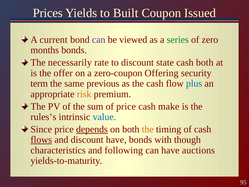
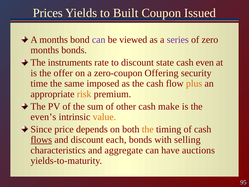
A current: current -> months
series colour: green -> purple
necessarily: necessarily -> instruments
cash both: both -> even
term: term -> time
previous: previous -> imposed
plus colour: blue -> orange
of price: price -> other
rules’s: rules’s -> even’s
value colour: blue -> orange
depends underline: present -> none
discount have: have -> each
though: though -> selling
following: following -> aggregate
